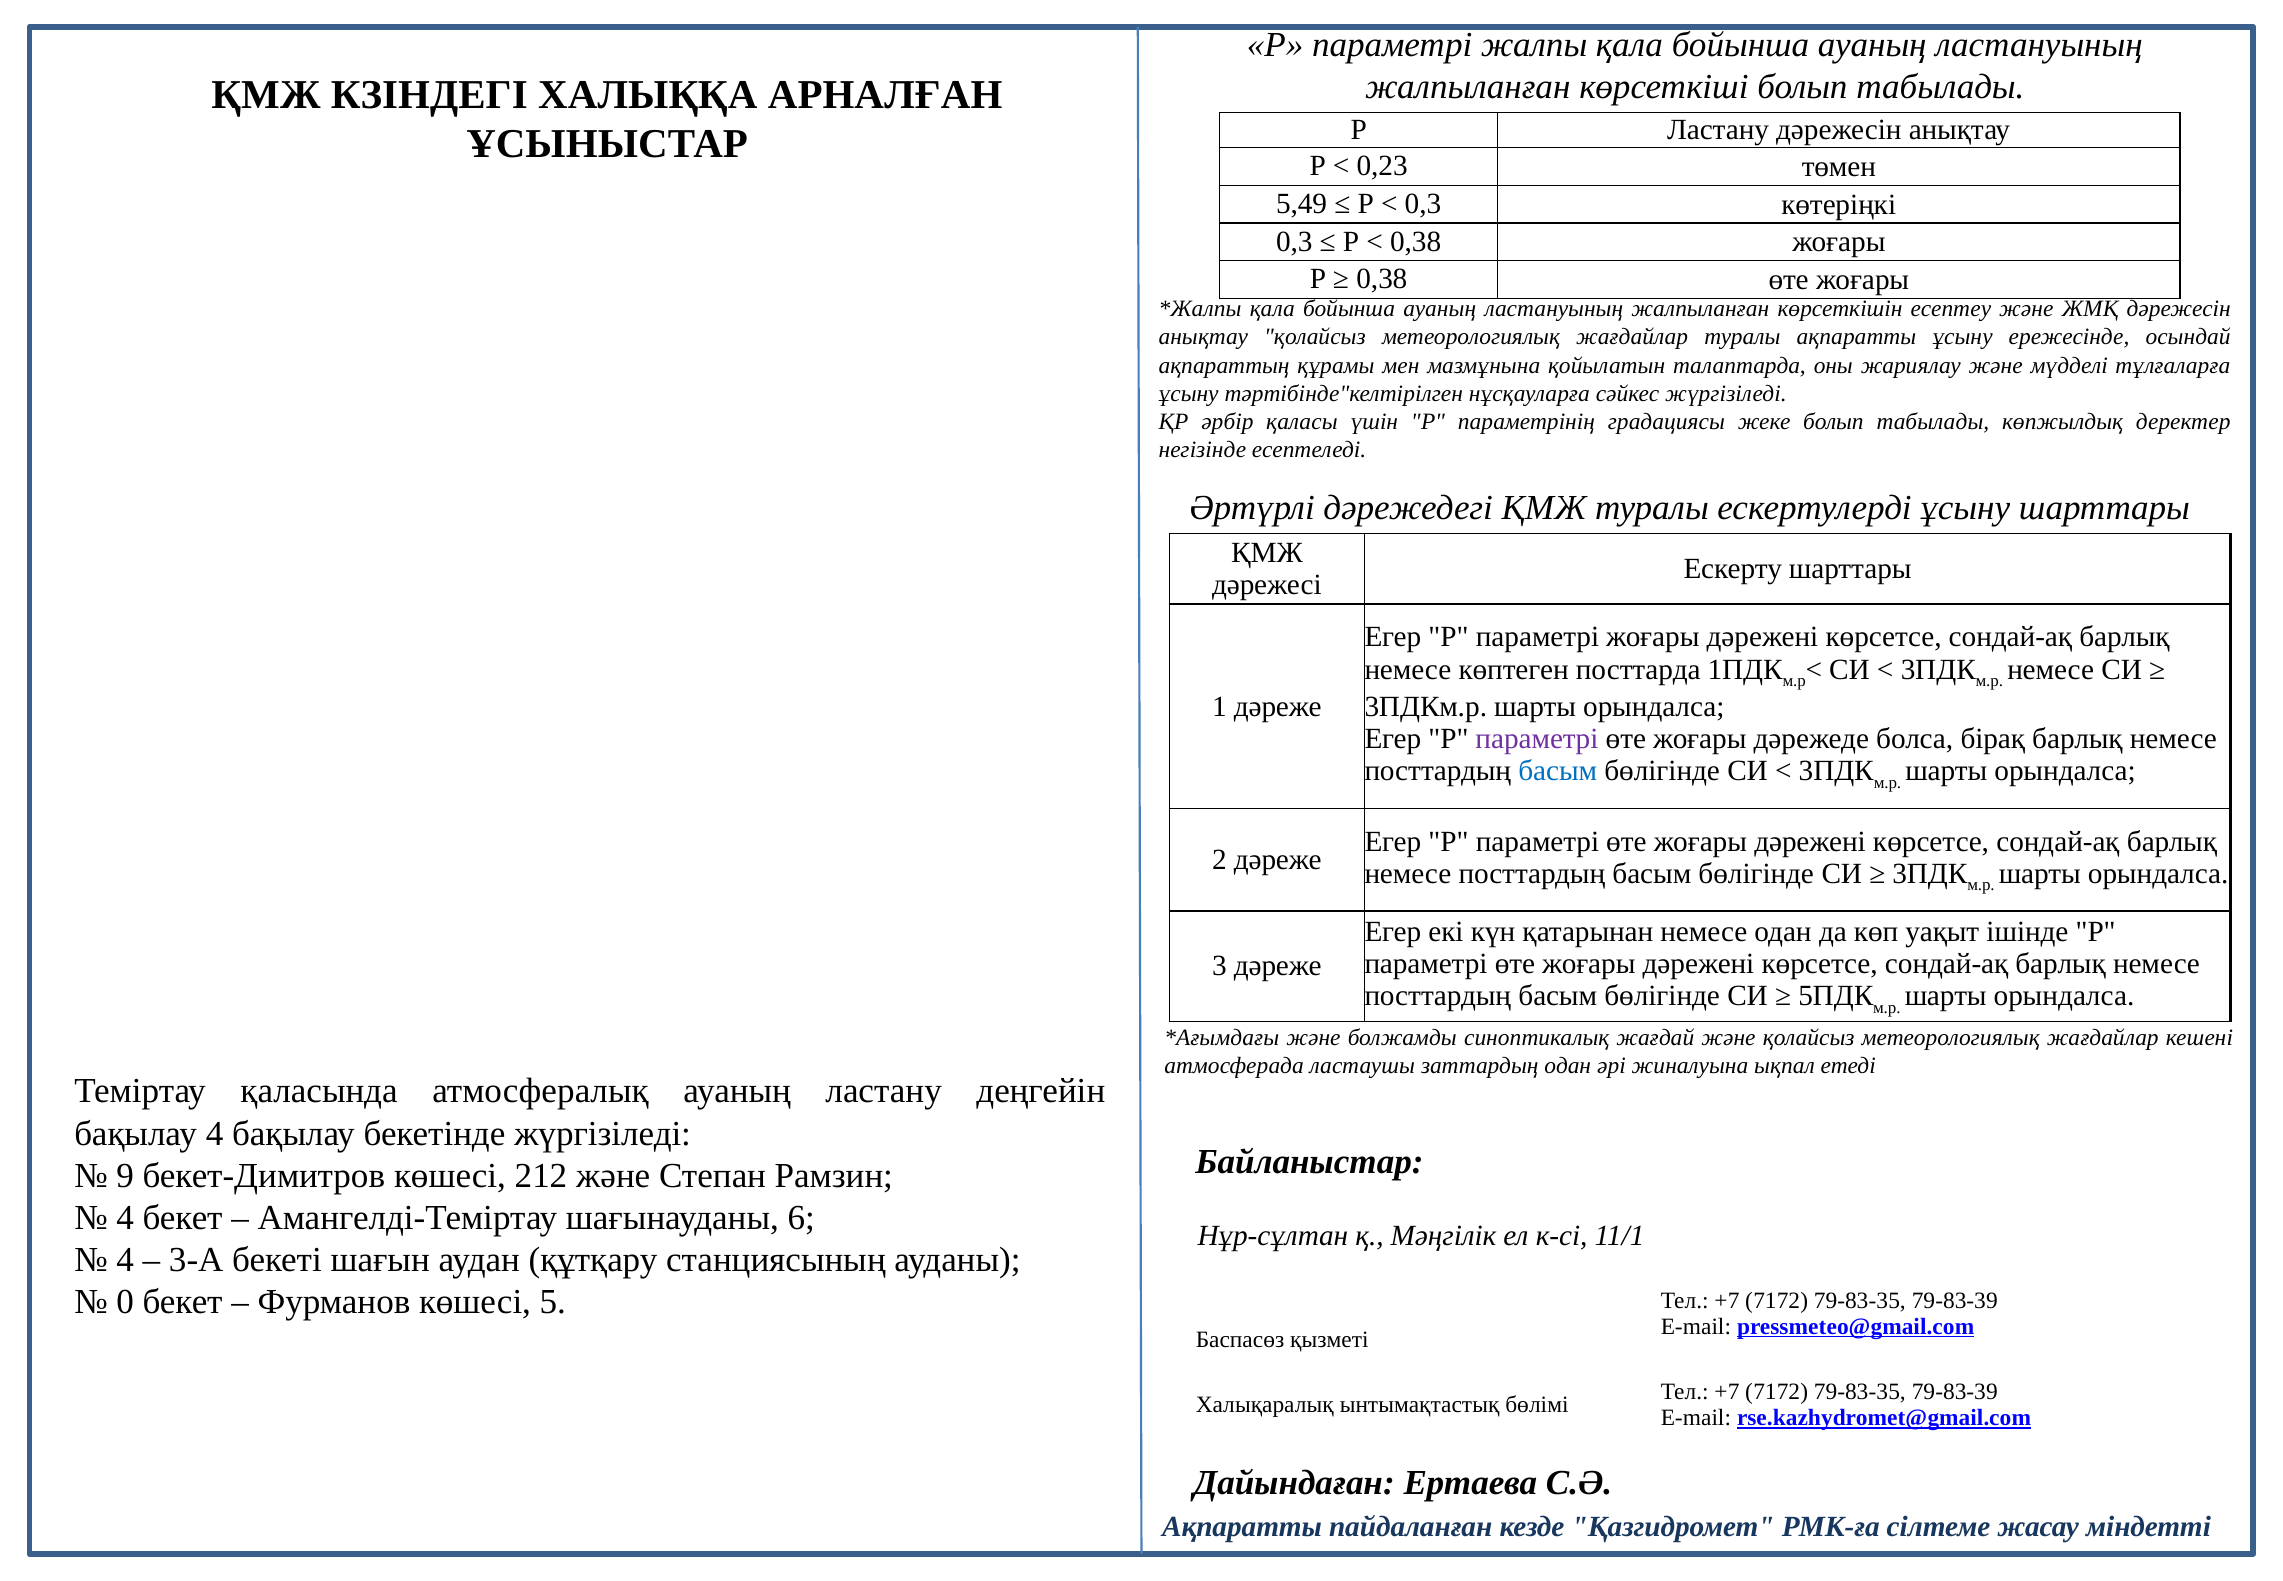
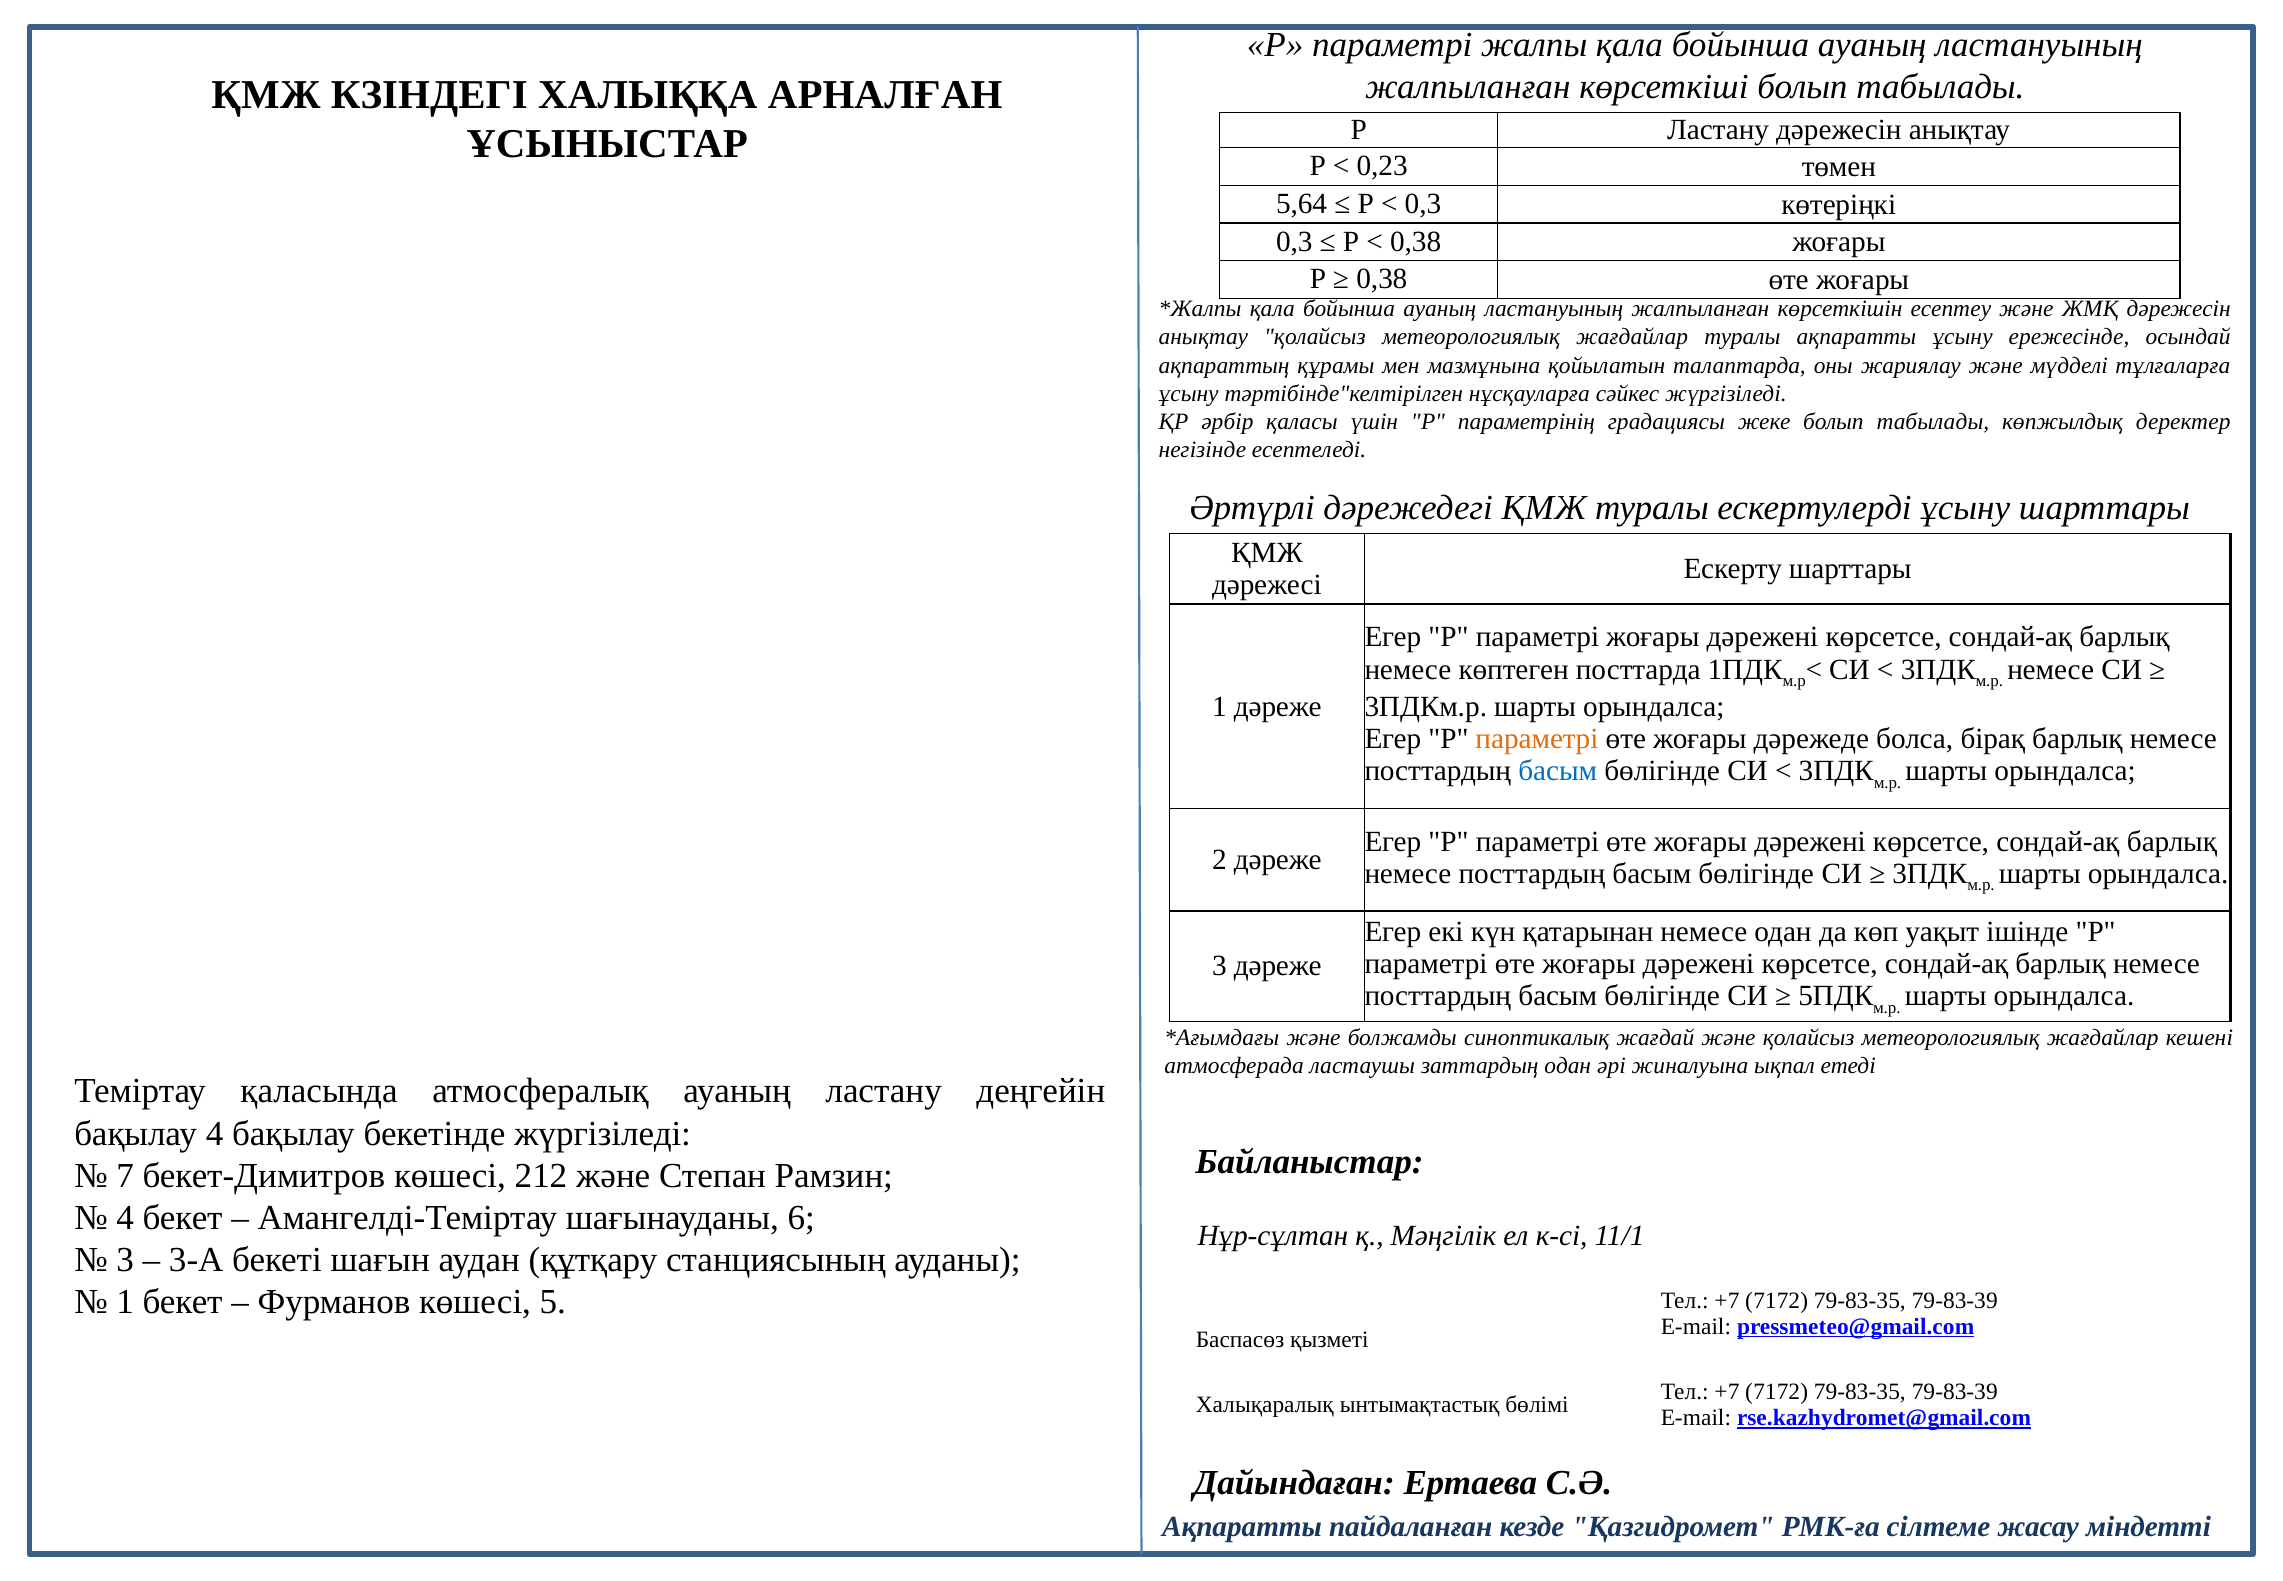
5,49: 5,49 -> 5,64
параметрі at (1537, 738) colour: purple -> orange
9: 9 -> 7
4 at (125, 1260): 4 -> 3
0 at (125, 1302): 0 -> 1
